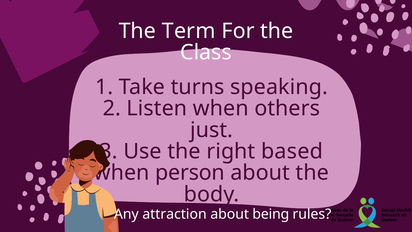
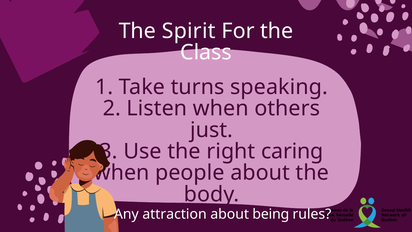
Term: Term -> Spirit
based: based -> caring
person: person -> people
